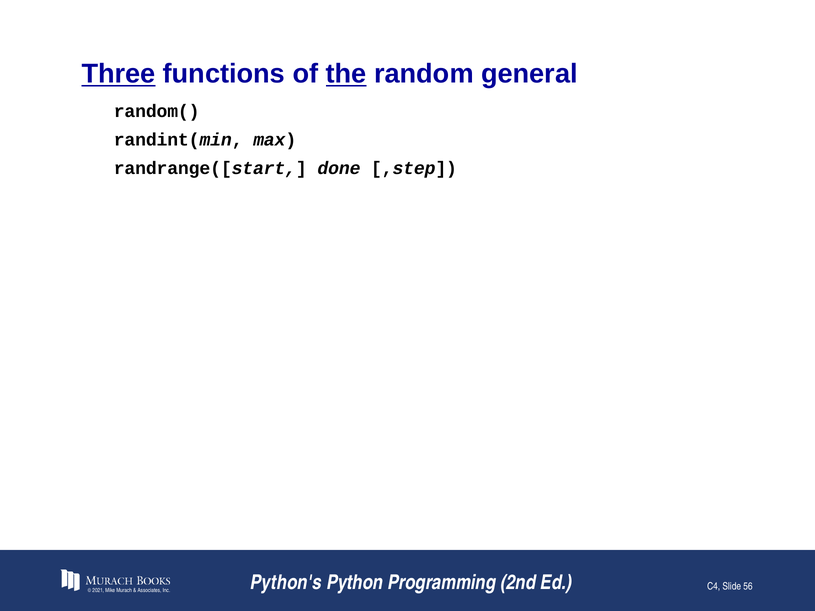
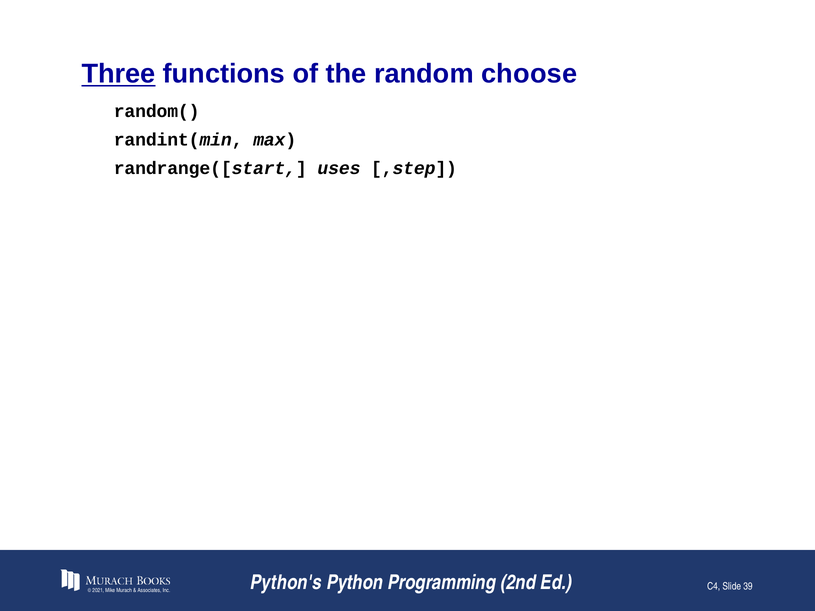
the underline: present -> none
general: general -> choose
done: done -> uses
56: 56 -> 39
